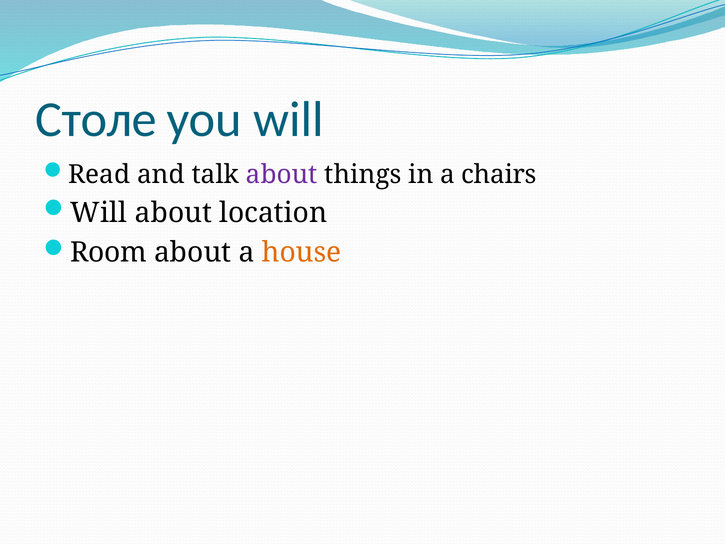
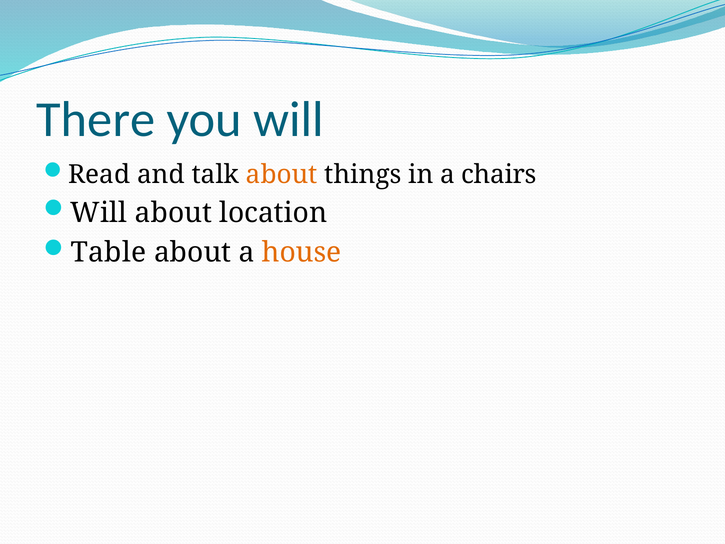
Столе: Столе -> There
about at (282, 175) colour: purple -> orange
Room: Room -> Table
